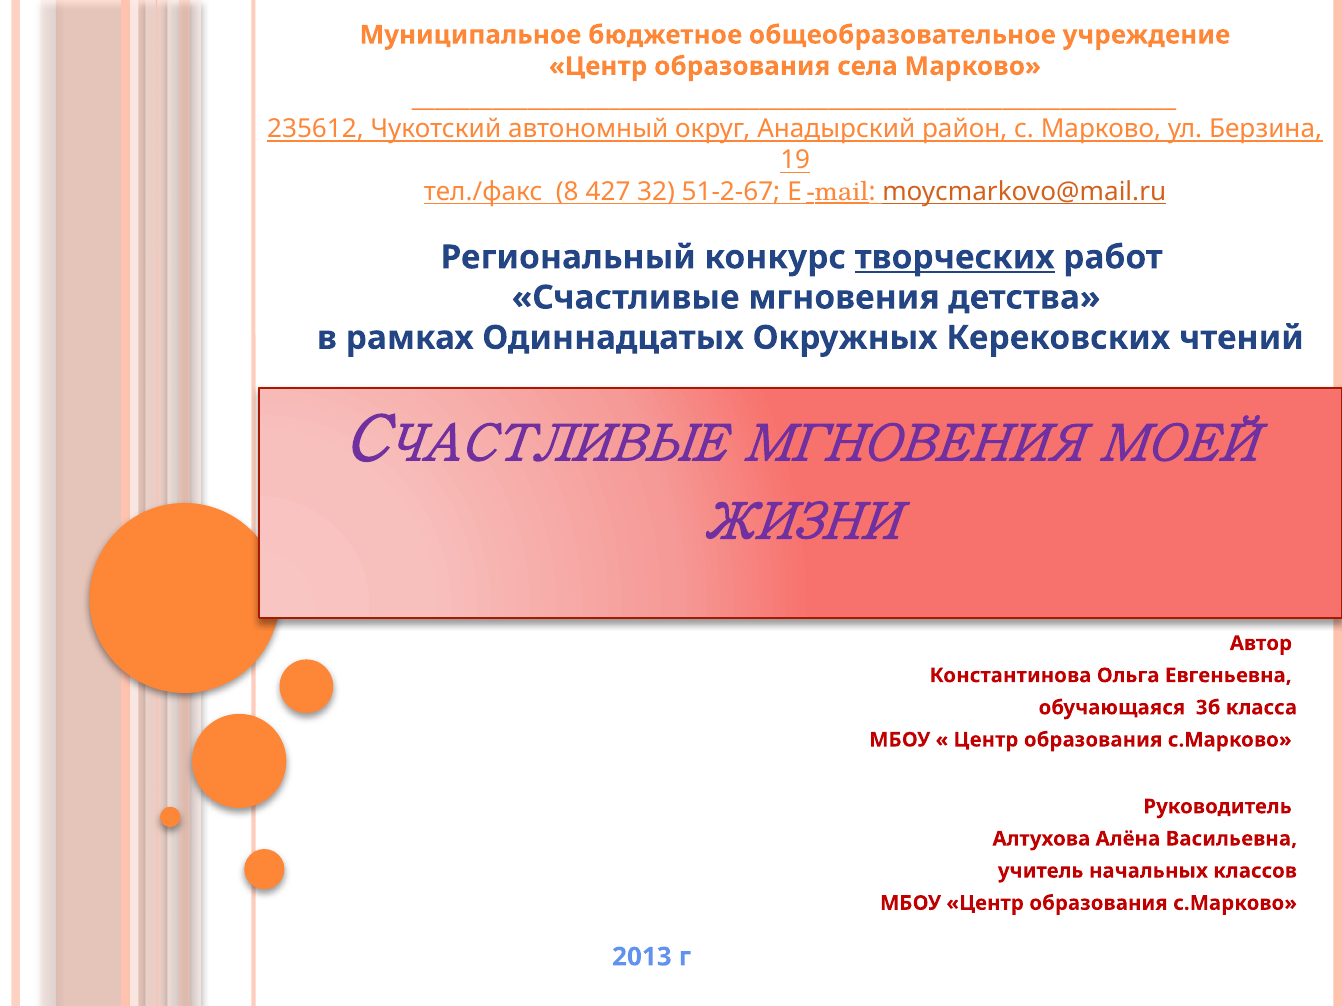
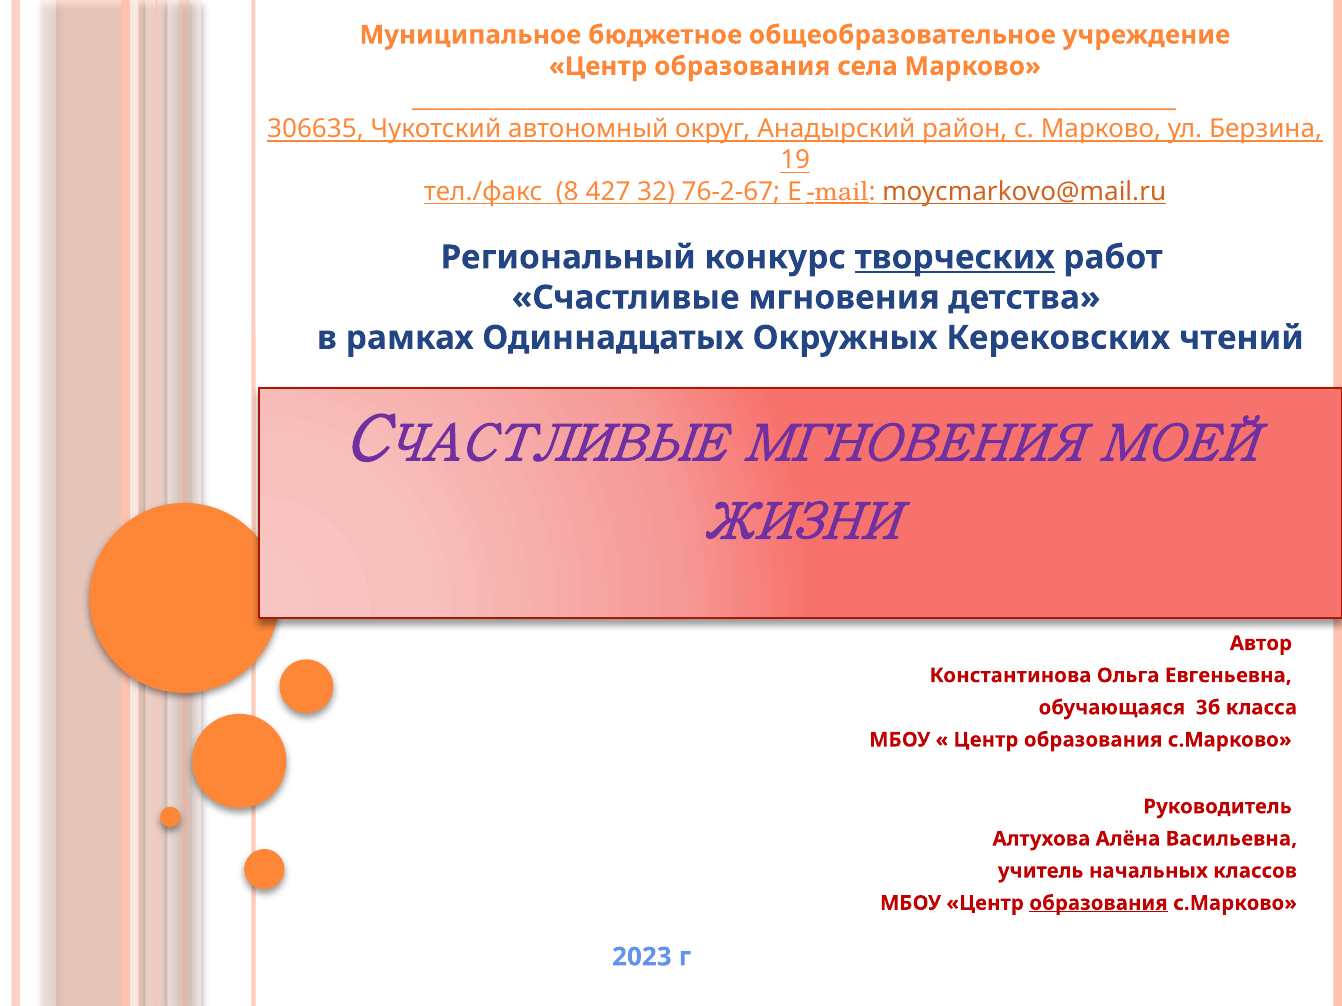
235612: 235612 -> 306635
51-2-67: 51-2-67 -> 76-2-67
образования at (1099, 904) underline: none -> present
2013: 2013 -> 2023
